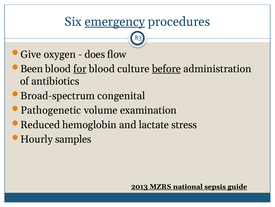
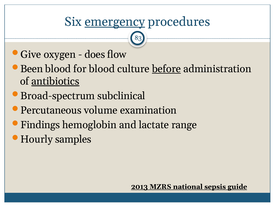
for underline: present -> none
antibiotics underline: none -> present
congenital: congenital -> subclinical
Pathogenetic: Pathogenetic -> Percutaneous
Reduced: Reduced -> Findings
stress: stress -> range
